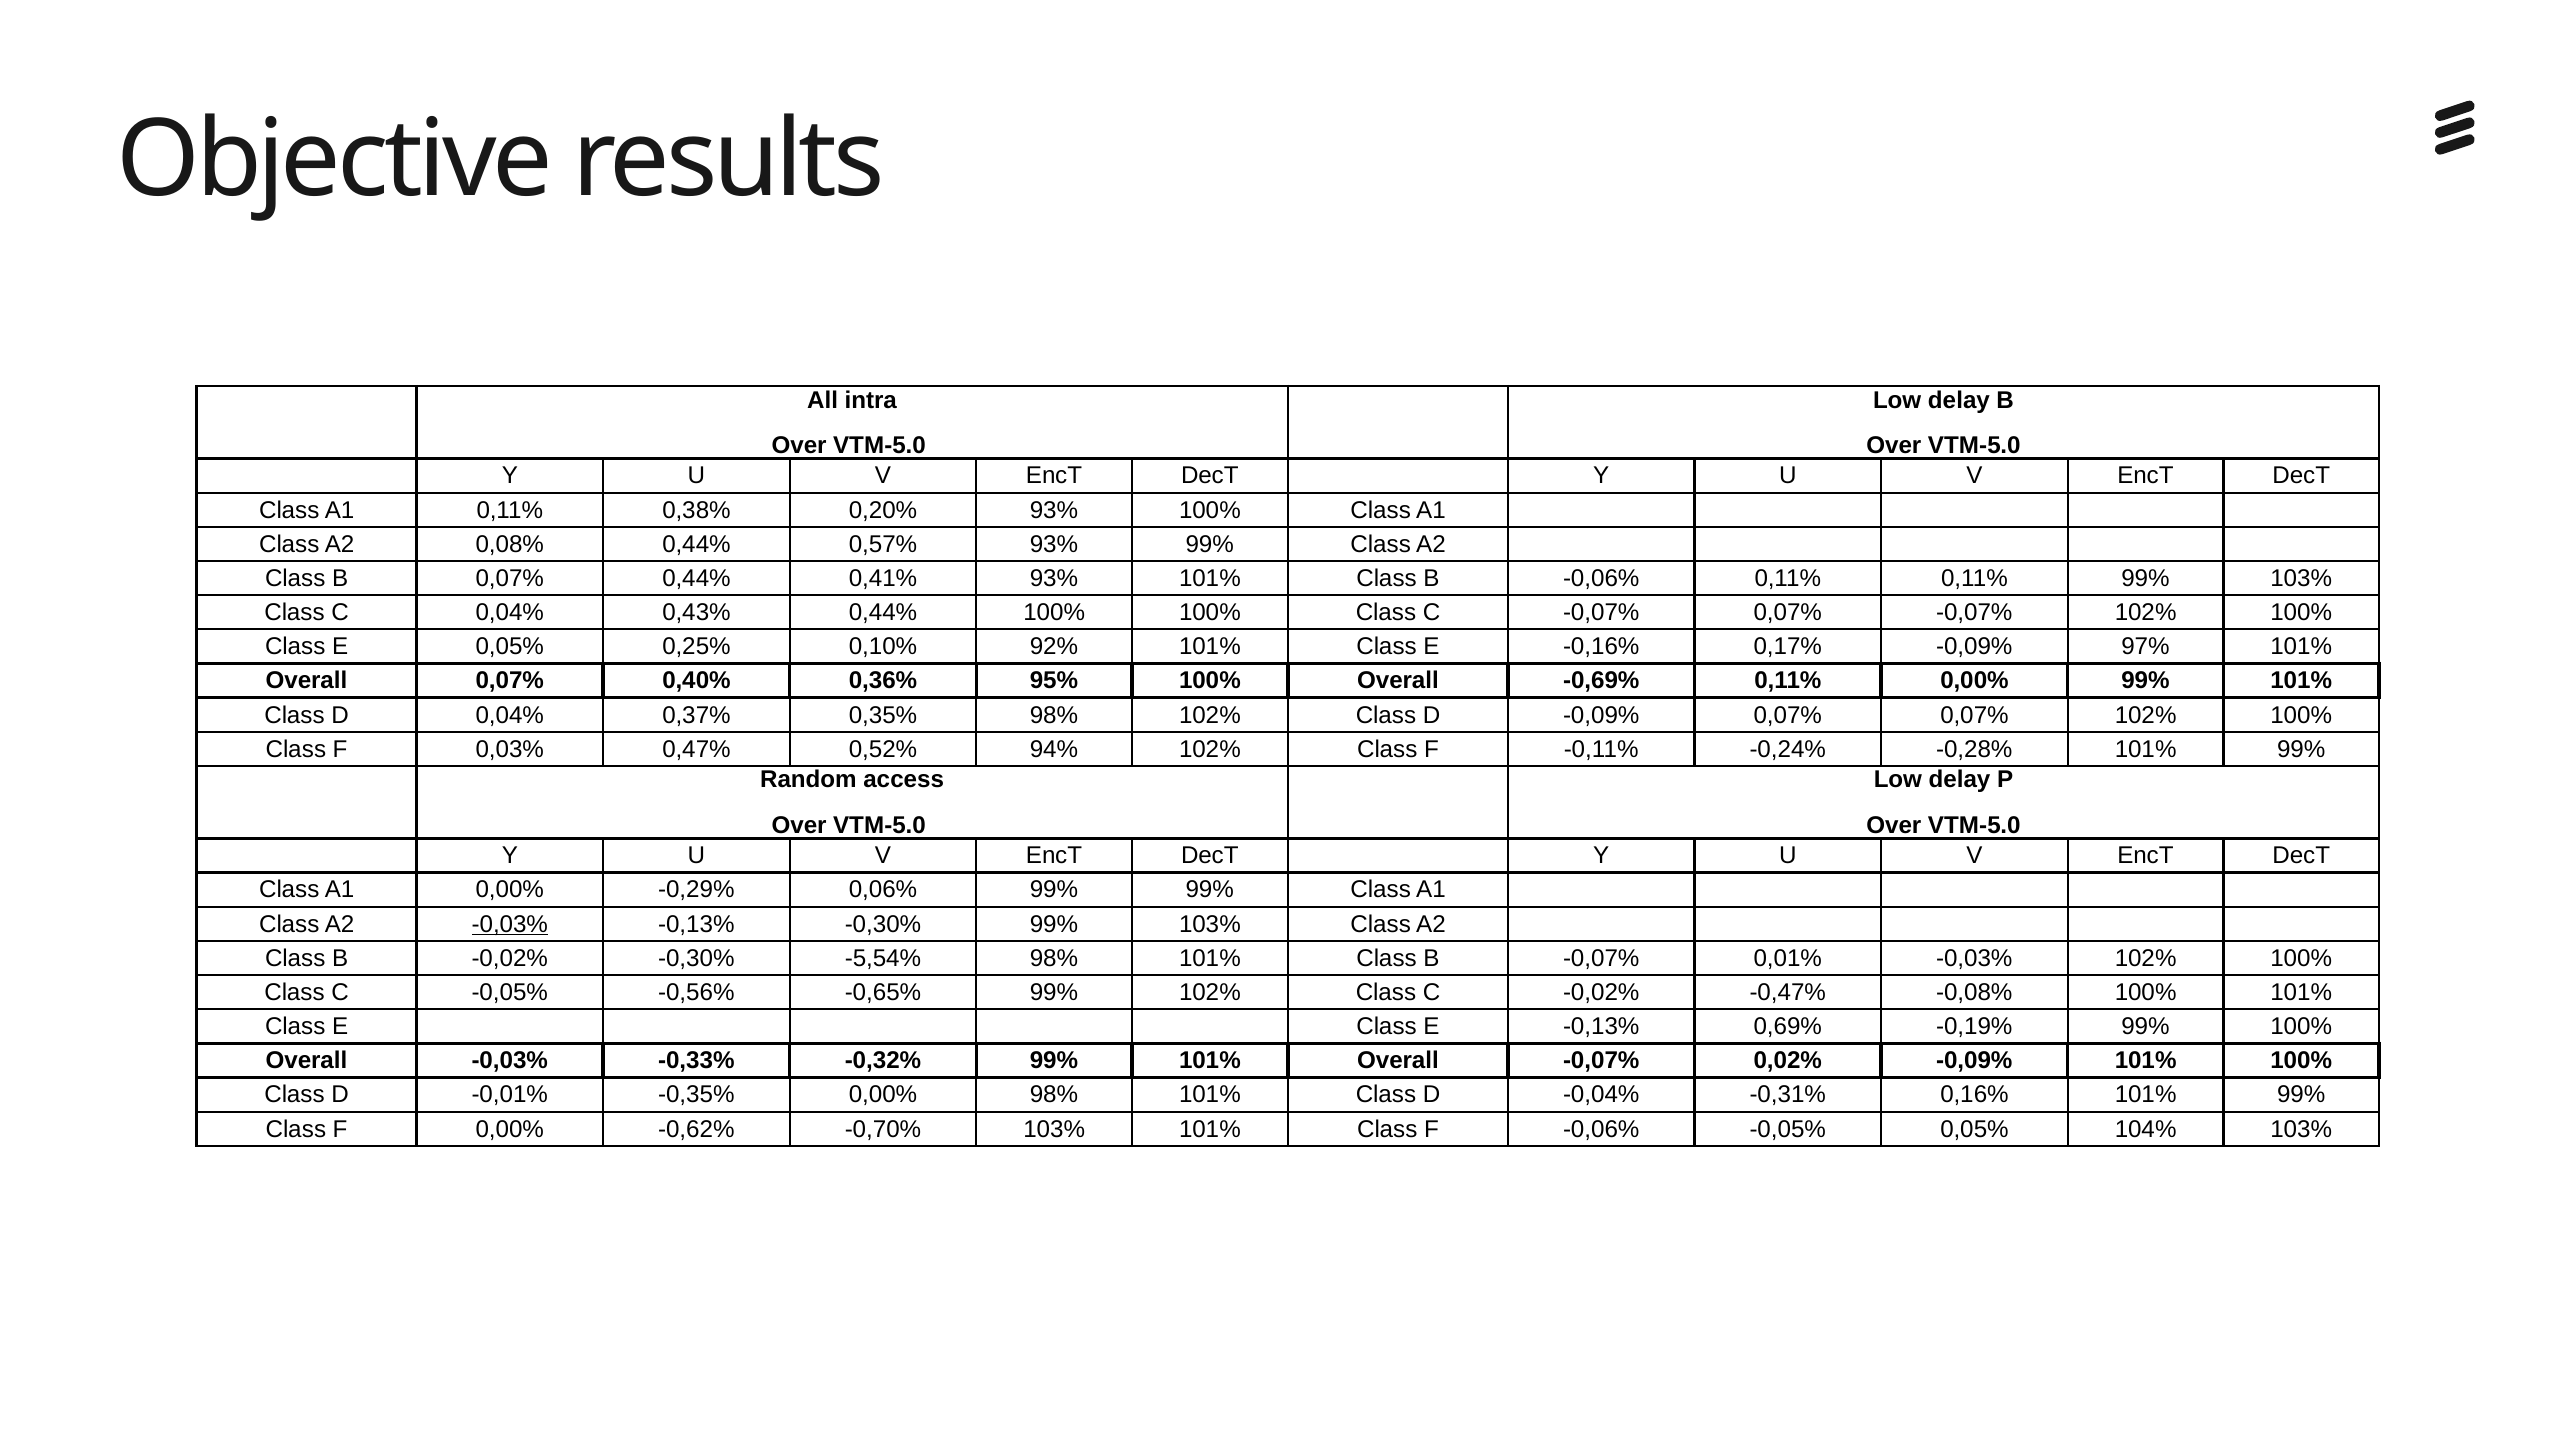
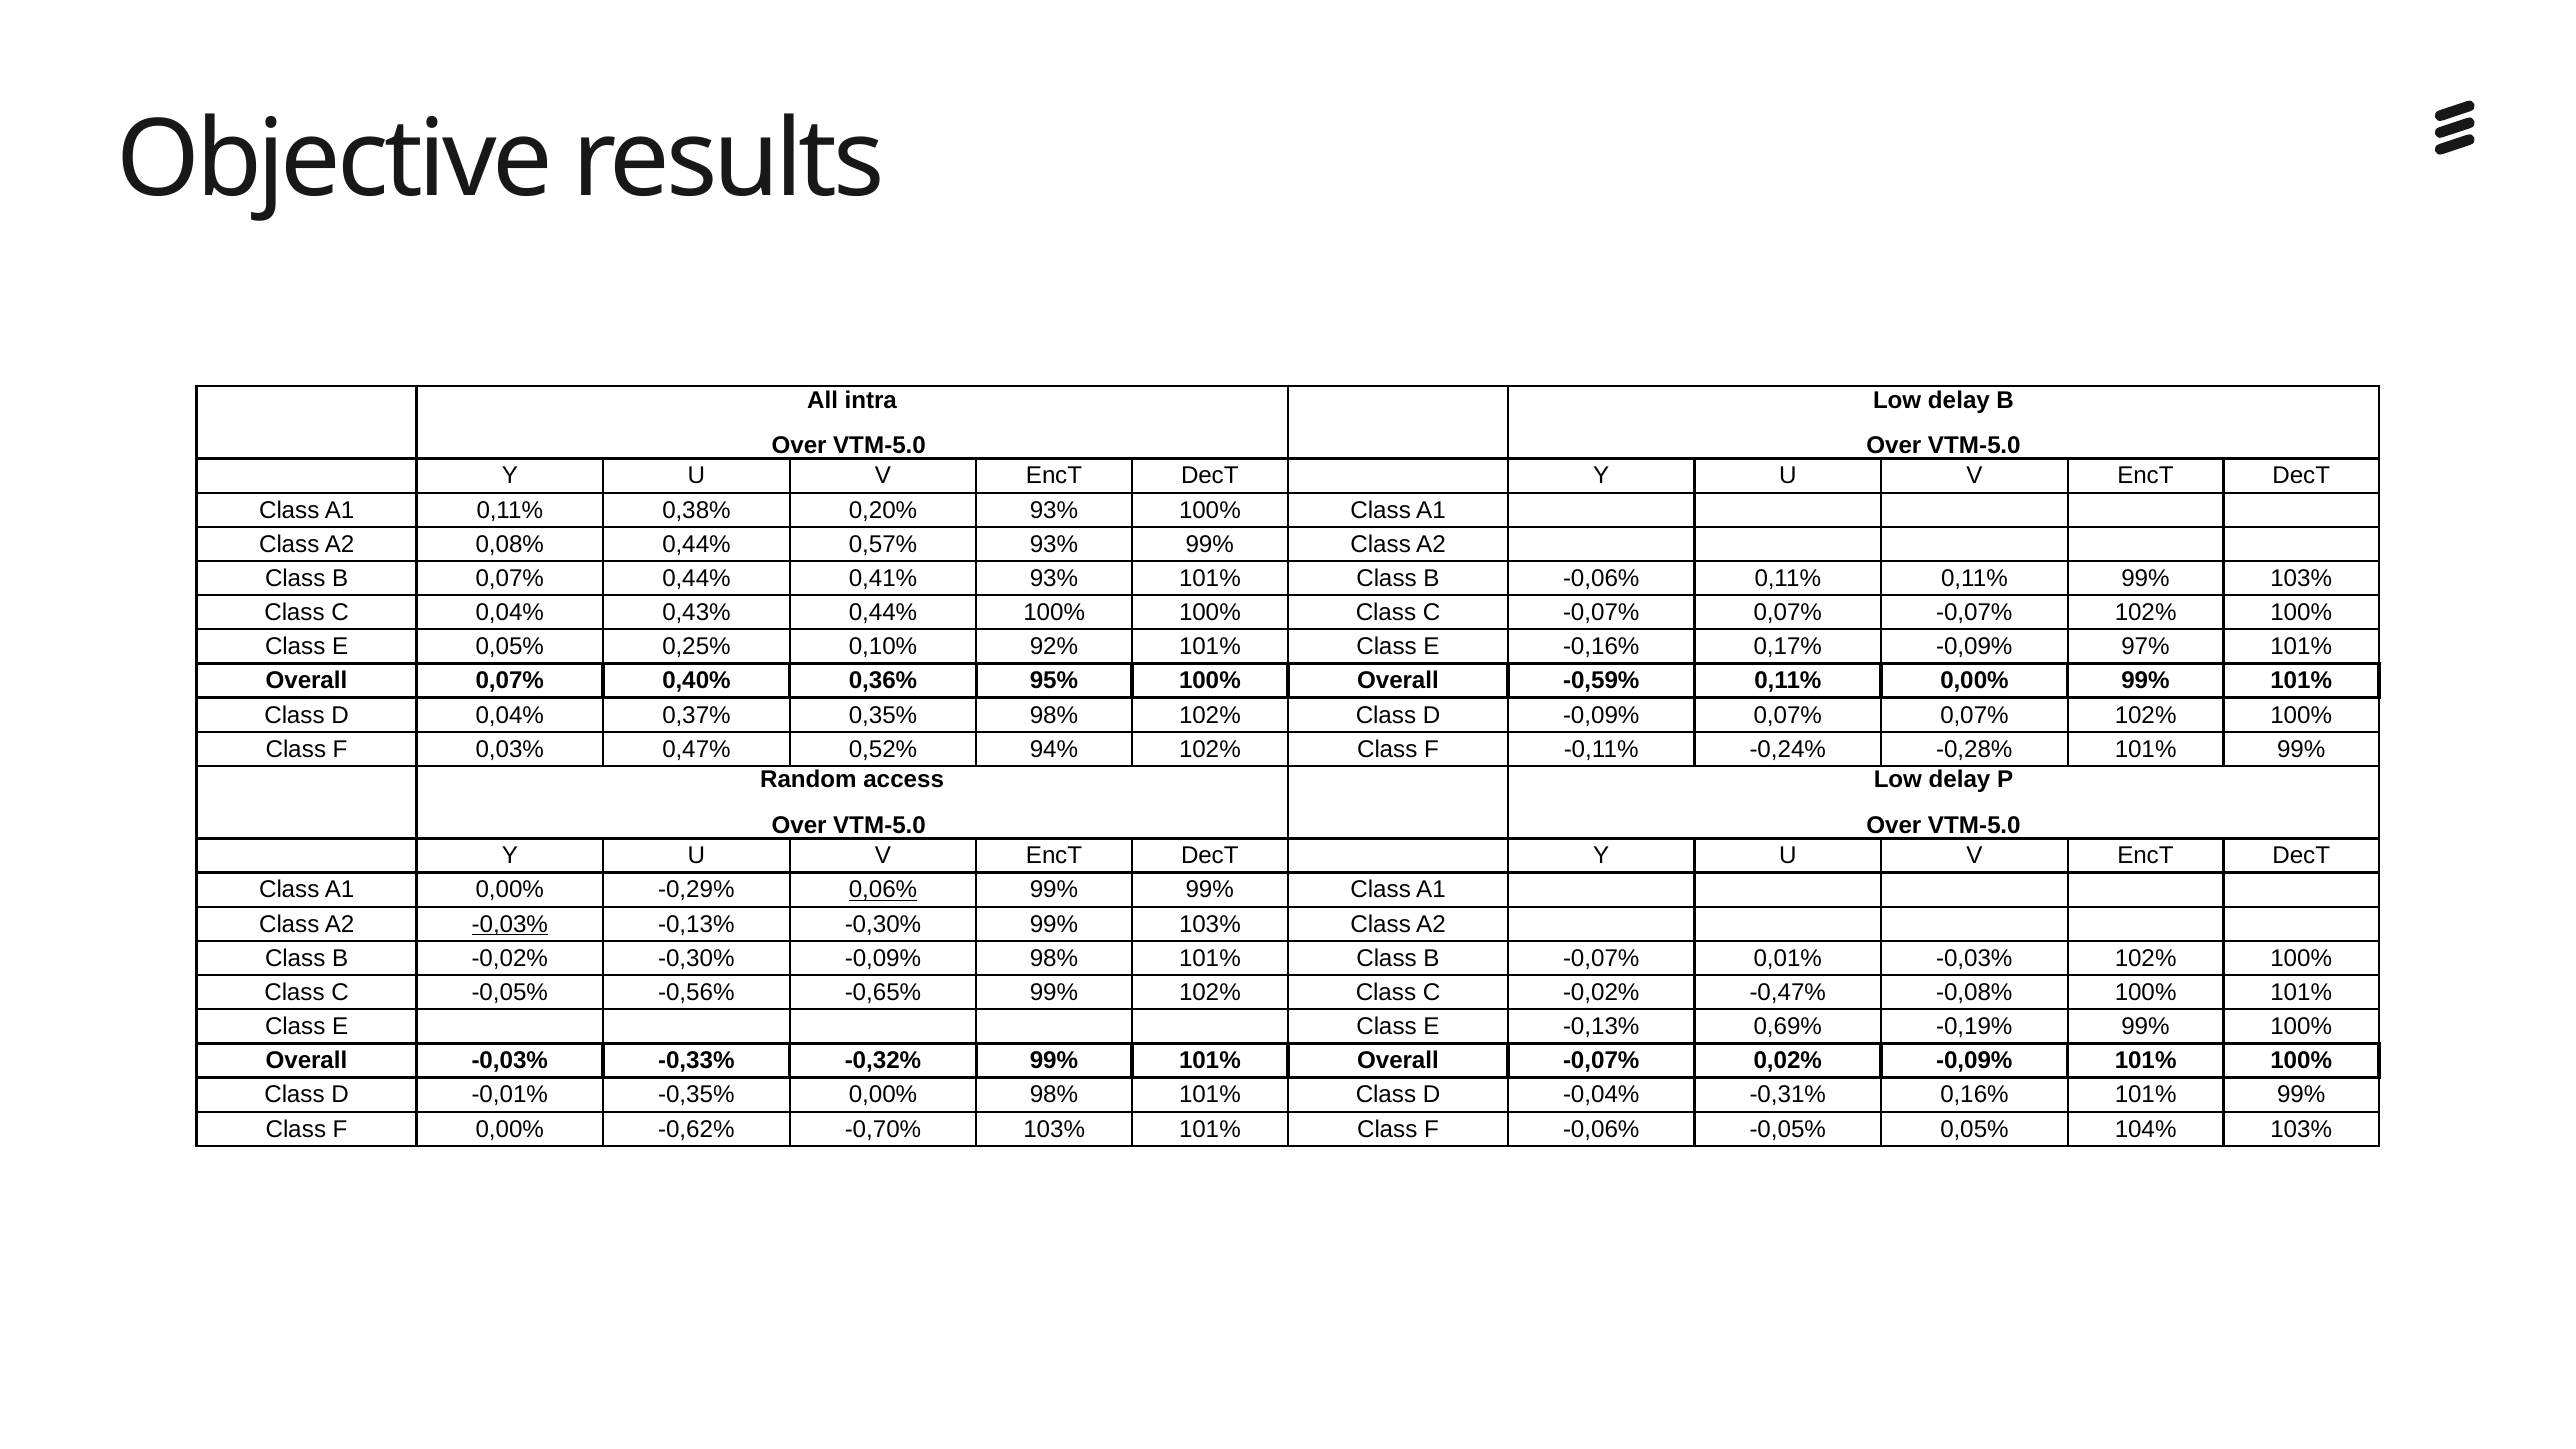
-0,69%: -0,69% -> -0,59%
0,06% underline: none -> present
-0,30% -5,54%: -5,54% -> -0,09%
